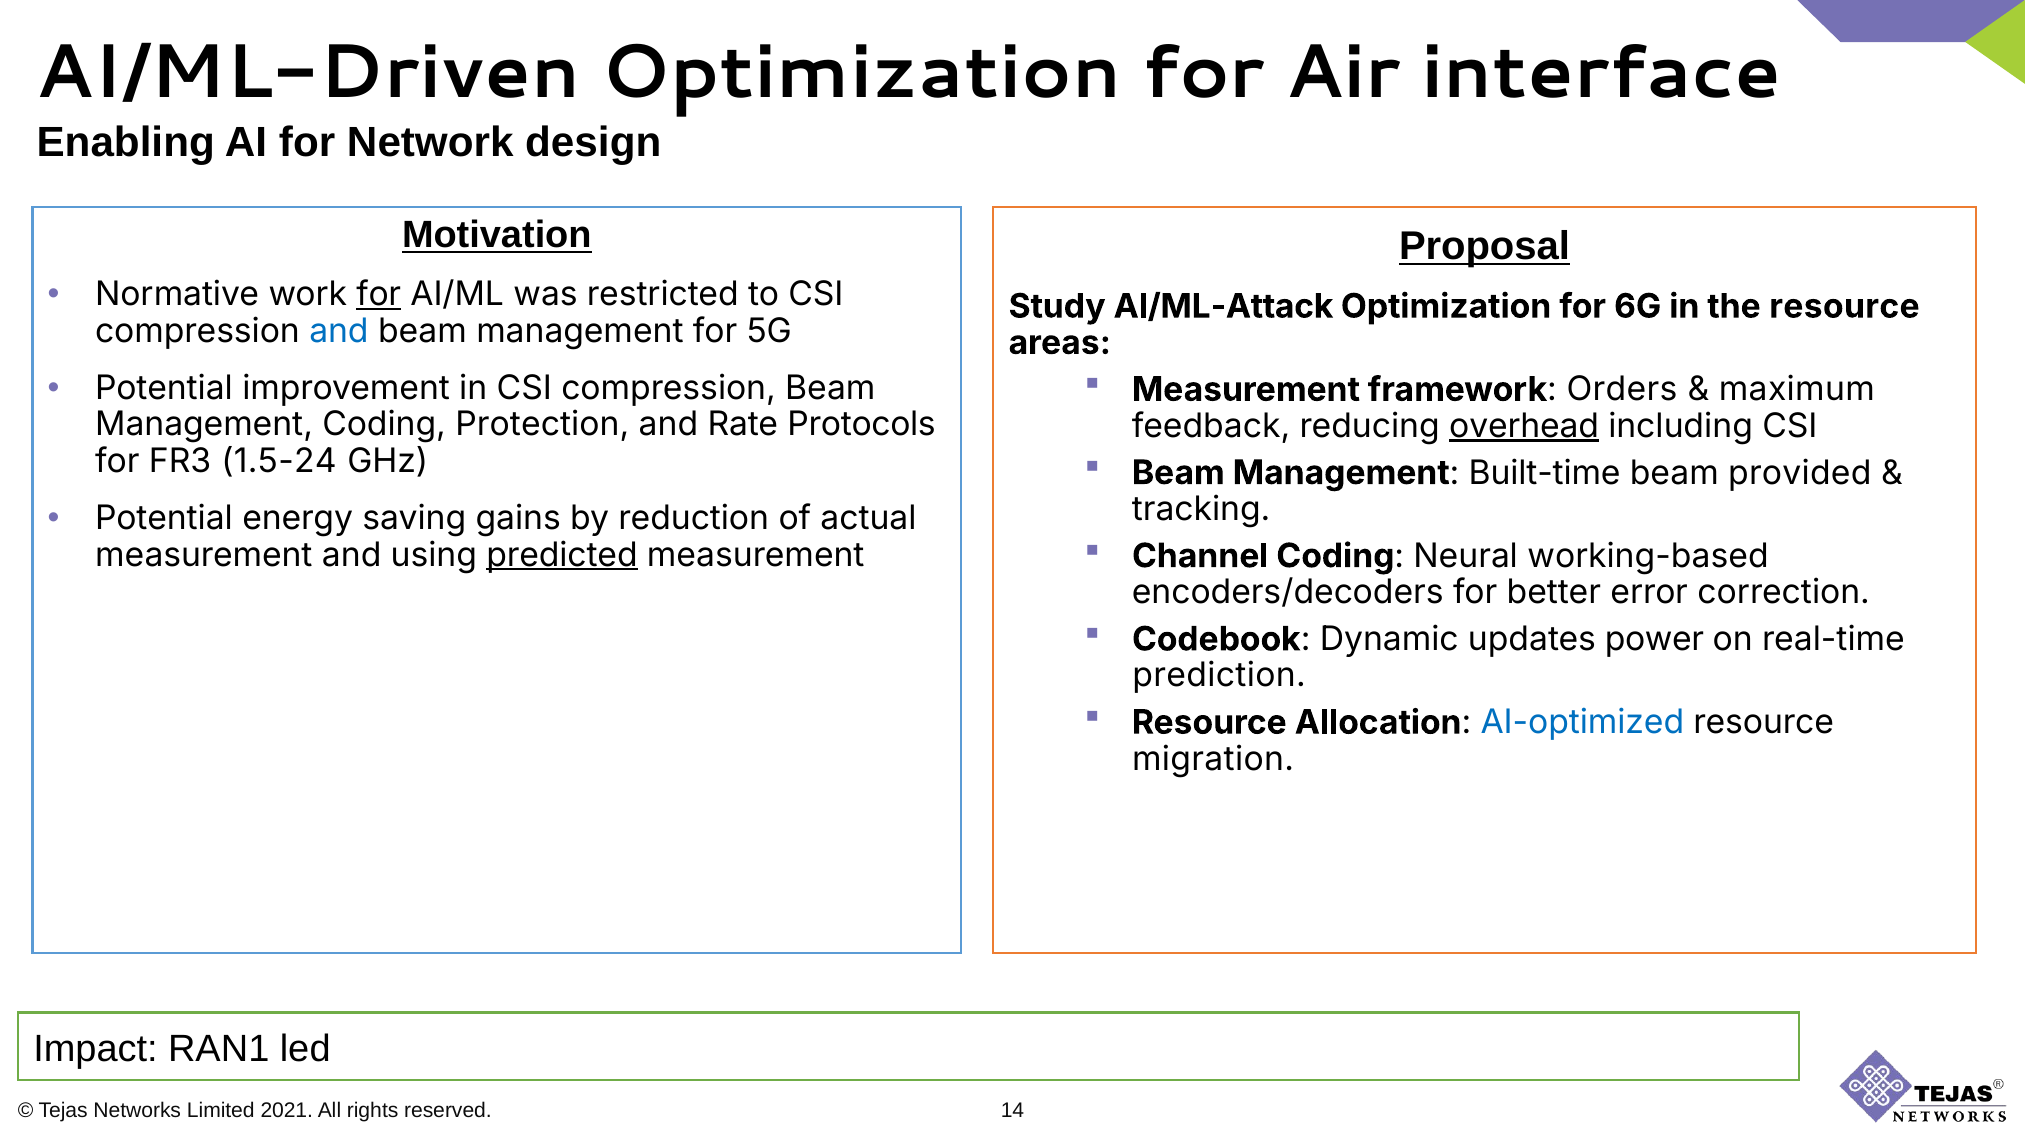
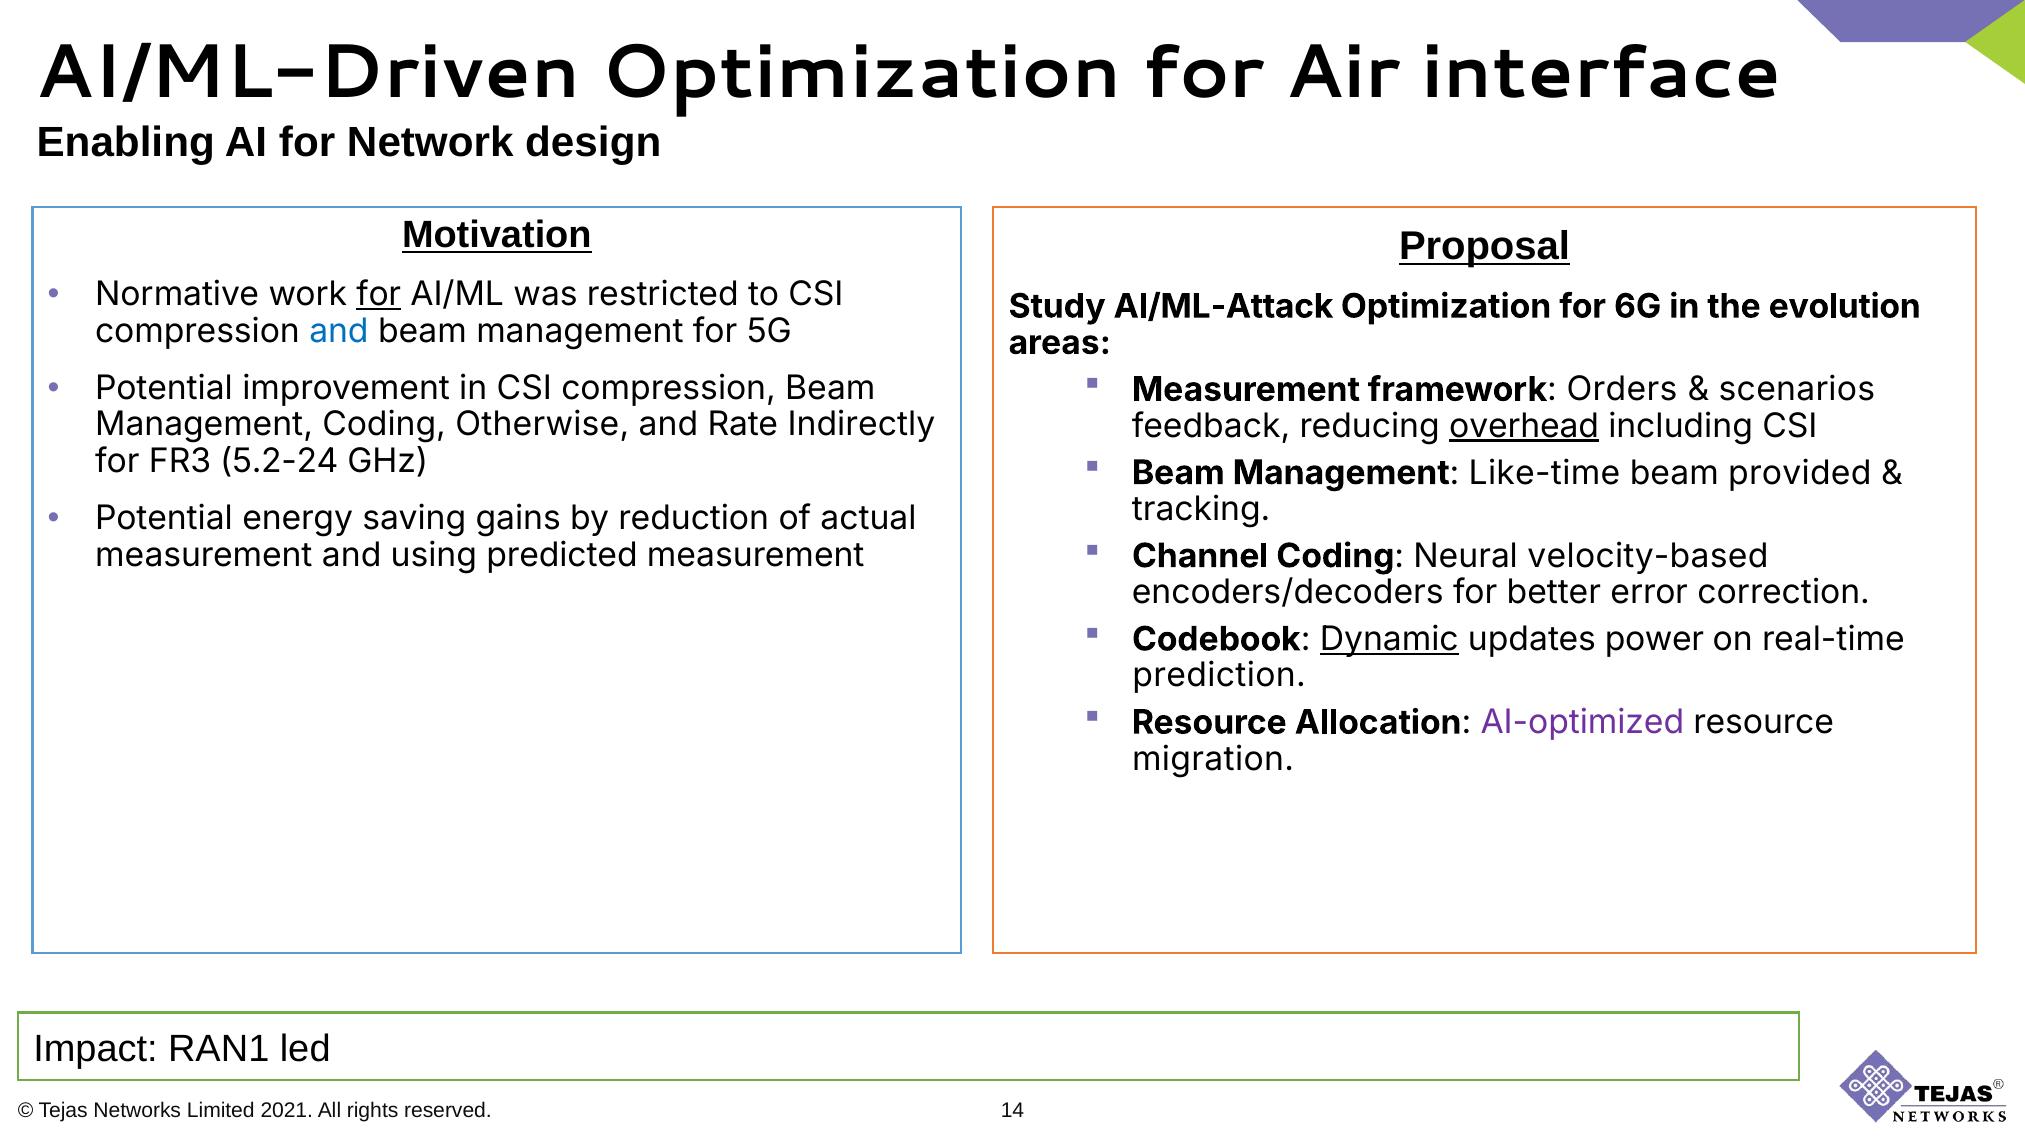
the resource: resource -> evolution
maximum: maximum -> scenarios
Protection: Protection -> Otherwise
Protocols: Protocols -> Indirectly
1.5-24: 1.5-24 -> 5.2-24
Built-time: Built-time -> Like-time
working-based: working-based -> velocity-based
predicted underline: present -> none
Dynamic underline: none -> present
AI-optimized colour: blue -> purple
